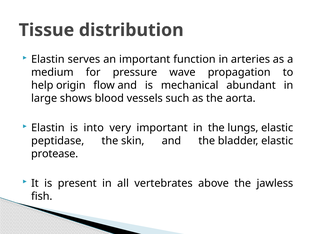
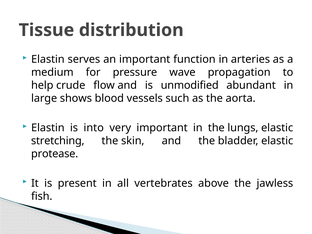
origin: origin -> crude
mechanical: mechanical -> unmodified
peptidase: peptidase -> stretching
